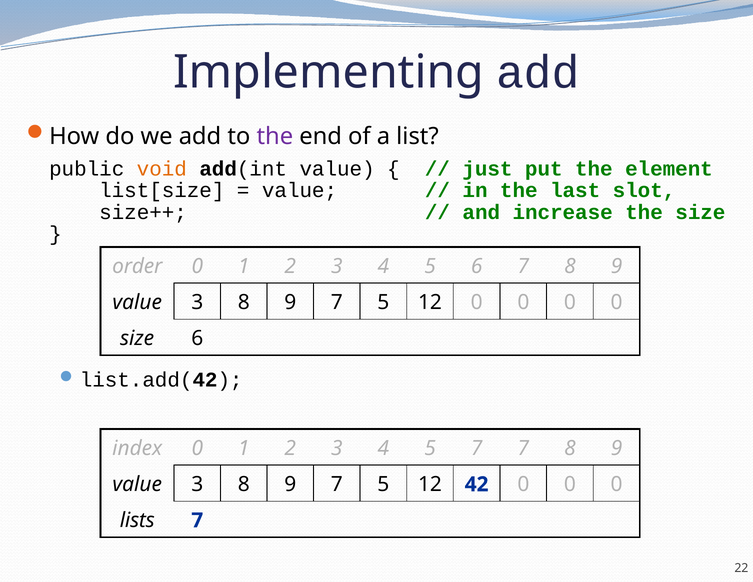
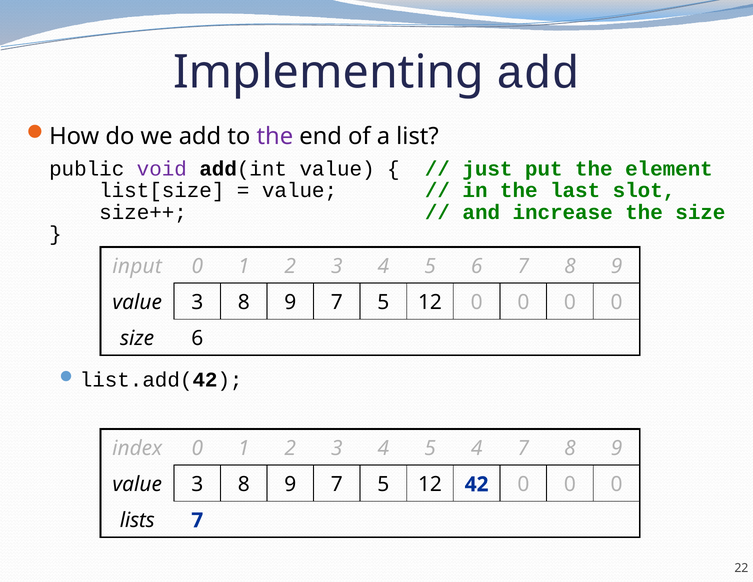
void colour: orange -> purple
order: order -> input
5 7: 7 -> 4
